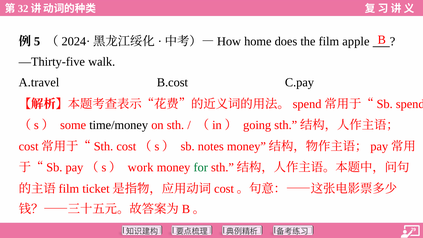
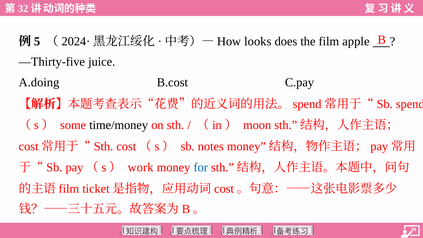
home: home -> looks
walk: walk -> juice
A.travel: A.travel -> A.doing
going: going -> moon
for colour: green -> blue
